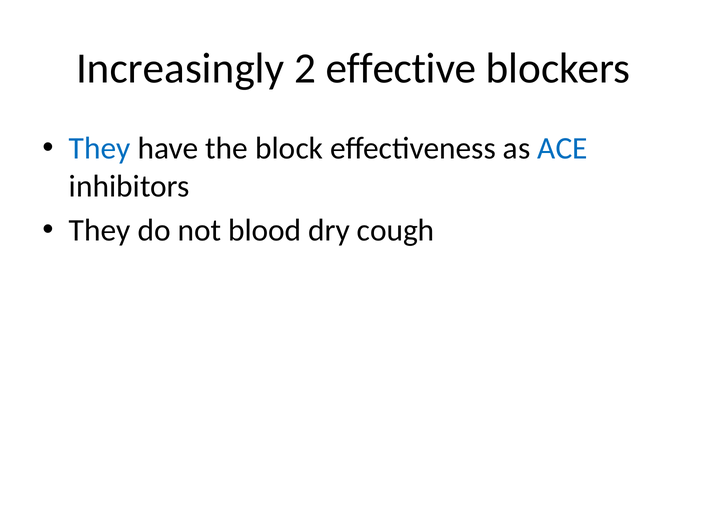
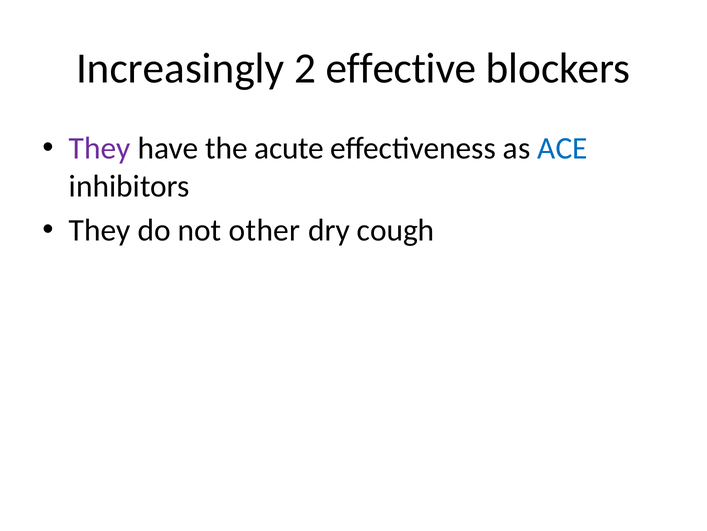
They at (100, 148) colour: blue -> purple
block: block -> acute
blood: blood -> other
